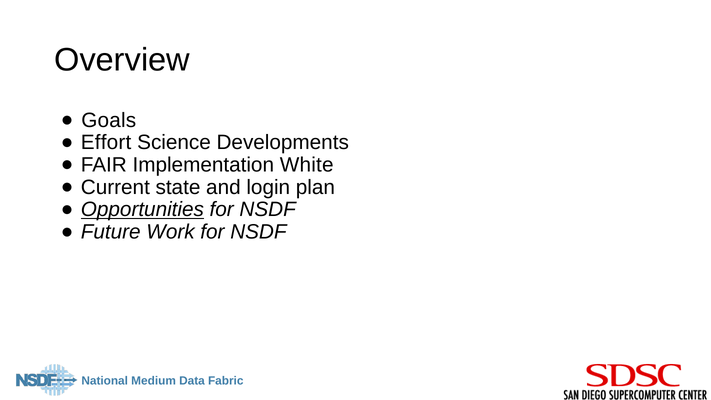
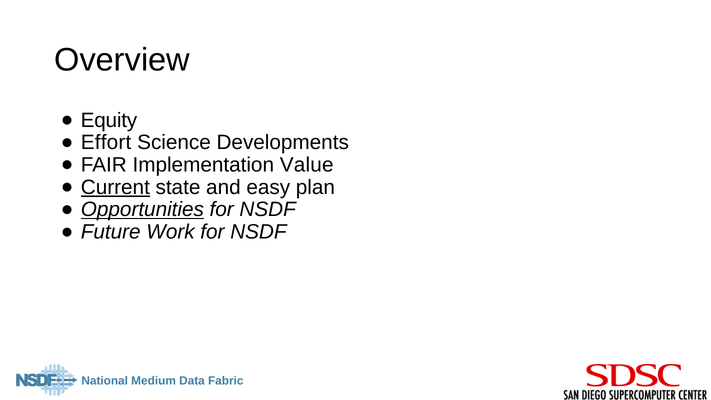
Goals: Goals -> Equity
White: White -> Value
Current underline: none -> present
login: login -> easy
